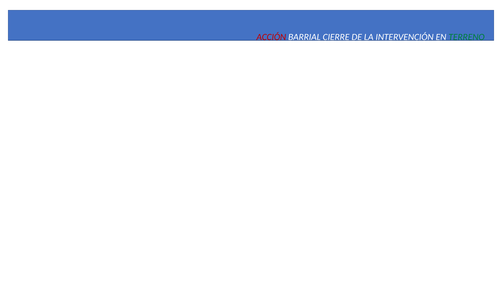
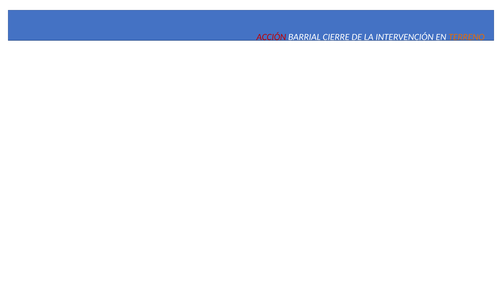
TERRENO colour: green -> orange
